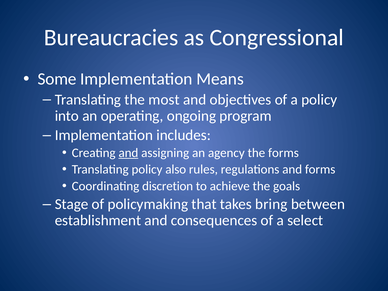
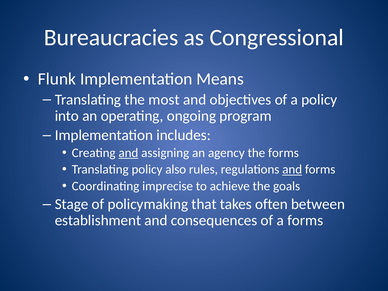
Some: Some -> Flunk
and at (292, 169) underline: none -> present
discretion: discretion -> imprecise
bring: bring -> often
a select: select -> forms
